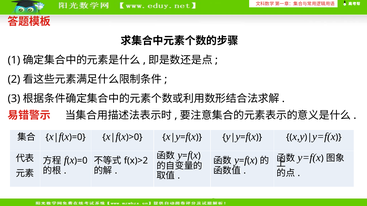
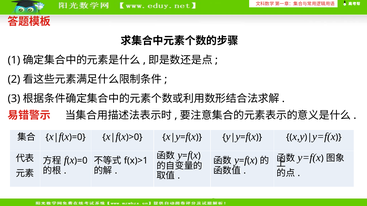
f(x)>2: f(x)>2 -> f(x)>1
